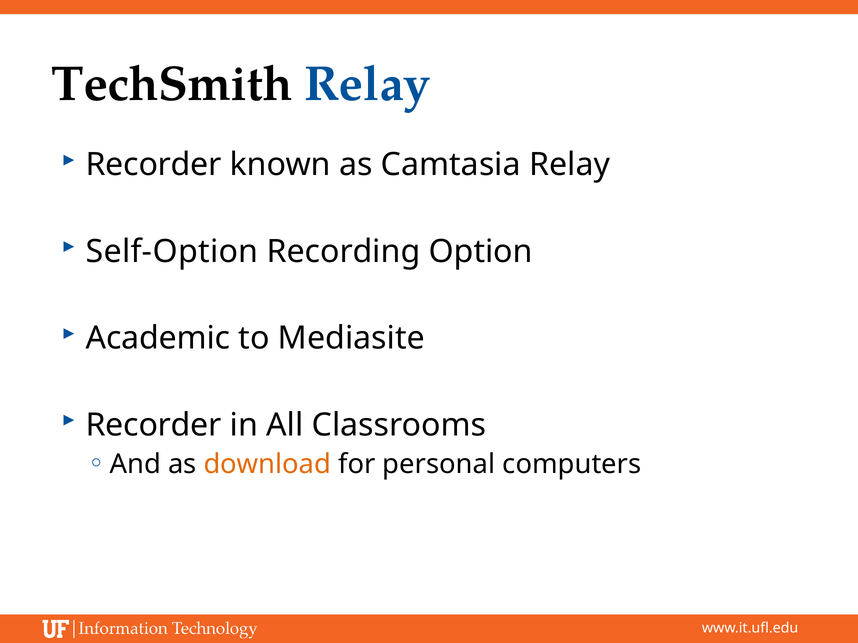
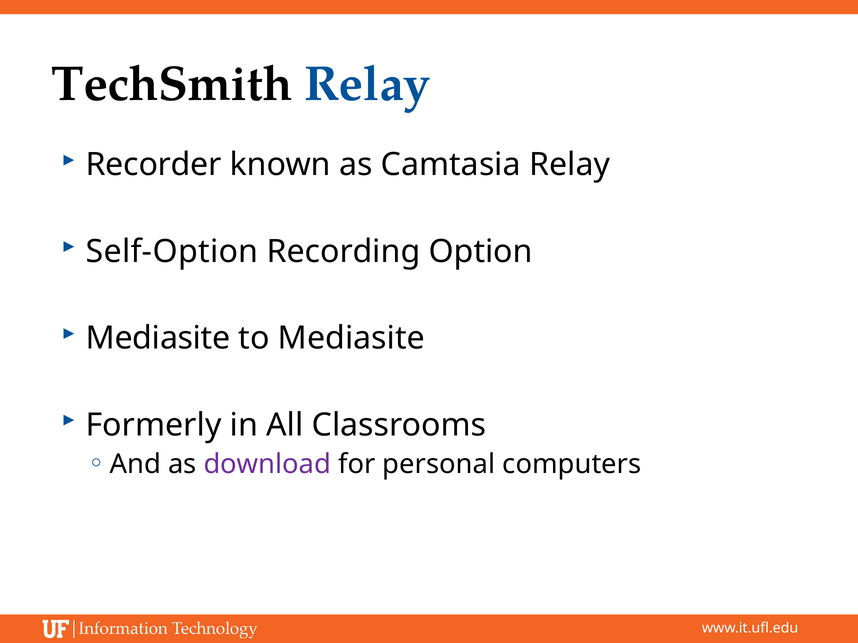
Academic at (158, 338): Academic -> Mediasite
Recorder at (154, 425): Recorder -> Formerly
download colour: orange -> purple
